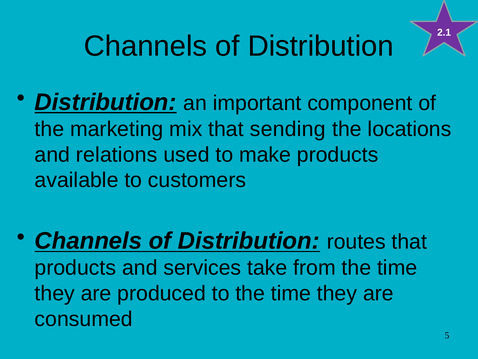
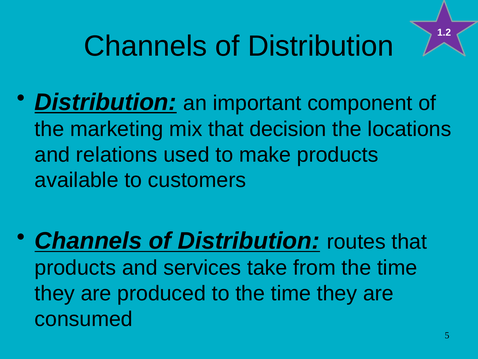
2.1: 2.1 -> 1.2
sending: sending -> decision
